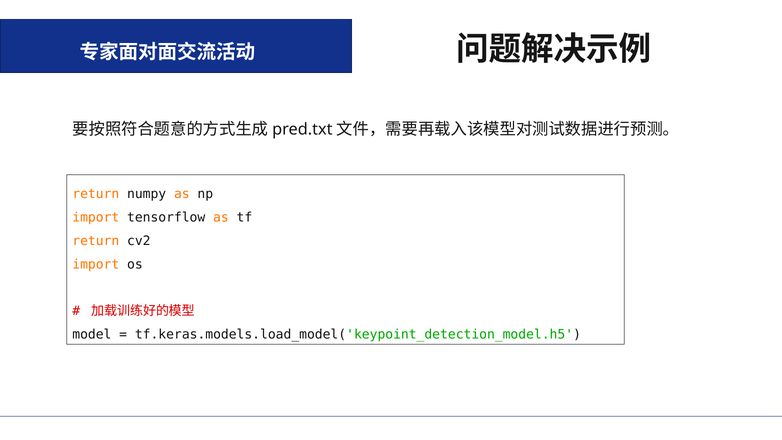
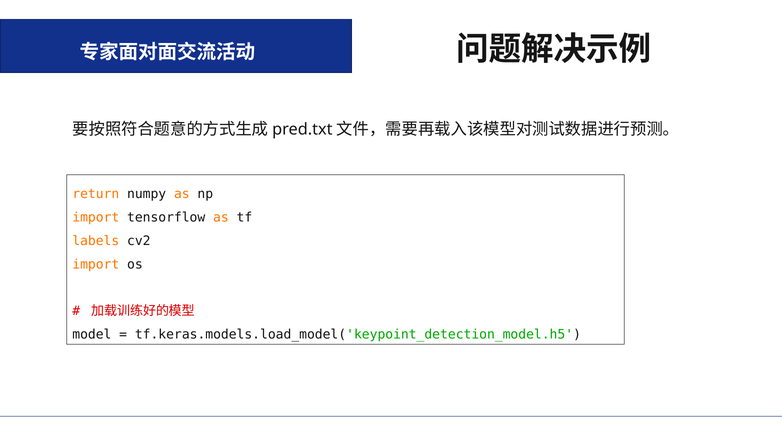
return at (96, 241): return -> labels
